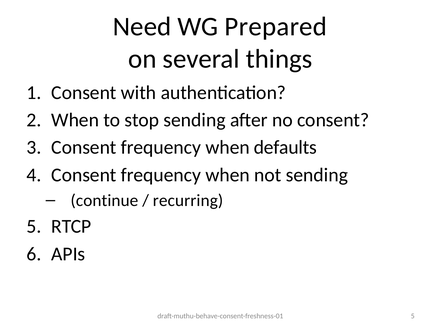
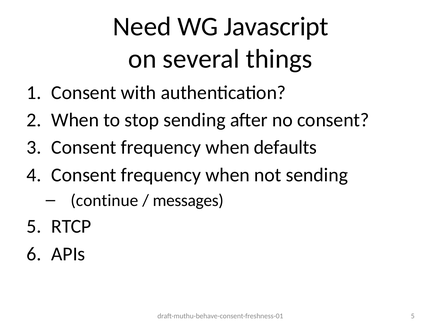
Prepared: Prepared -> Javascript
recurring: recurring -> messages
